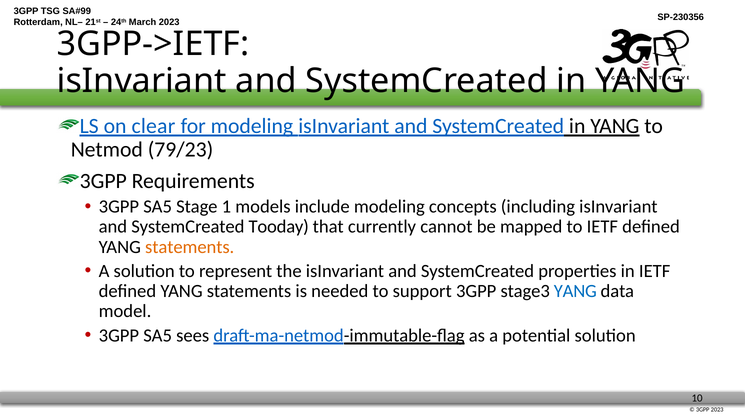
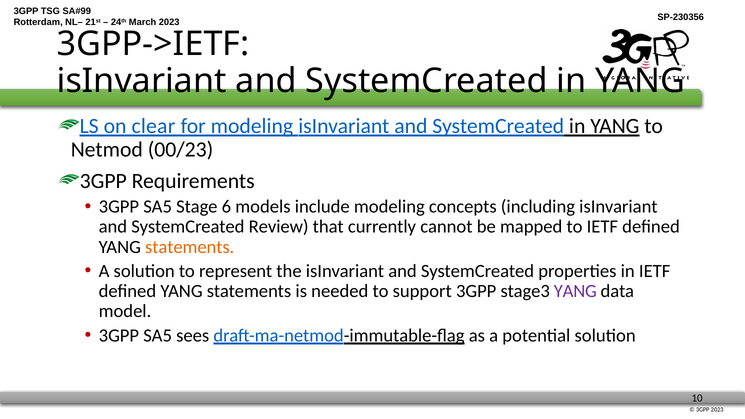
79/23: 79/23 -> 00/23
1: 1 -> 6
Tooday: Tooday -> Review
YANG at (575, 291) colour: blue -> purple
